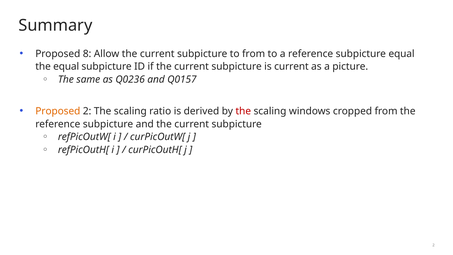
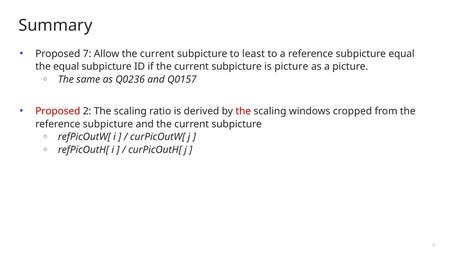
8: 8 -> 7
to from: from -> least
is current: current -> picture
Proposed at (58, 111) colour: orange -> red
